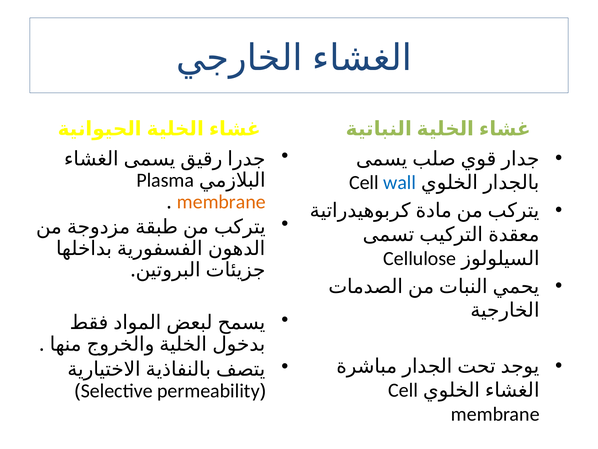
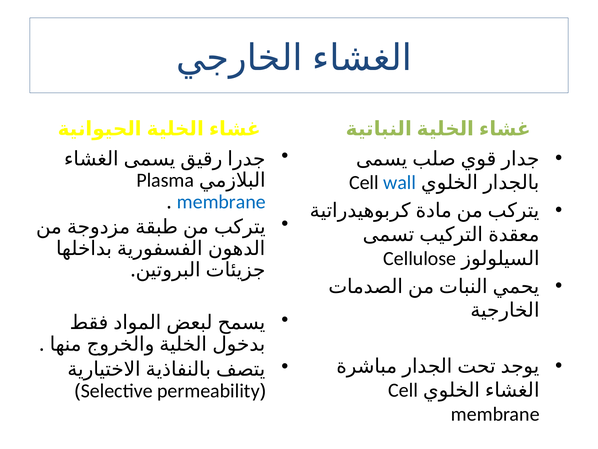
membrane at (221, 202) colour: orange -> blue
